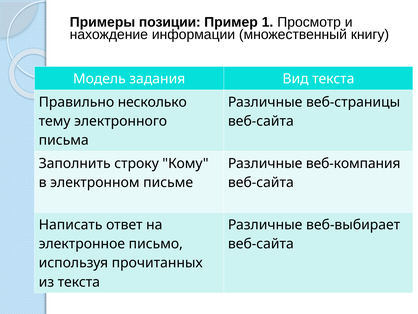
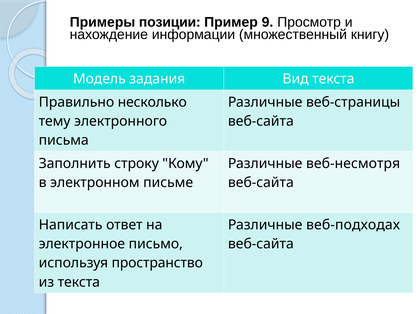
1: 1 -> 9
веб-компания: веб-компания -> веб-несмотря
веб-выбирает: веб-выбирает -> веб-подходах
прочитанных: прочитанных -> пространство
